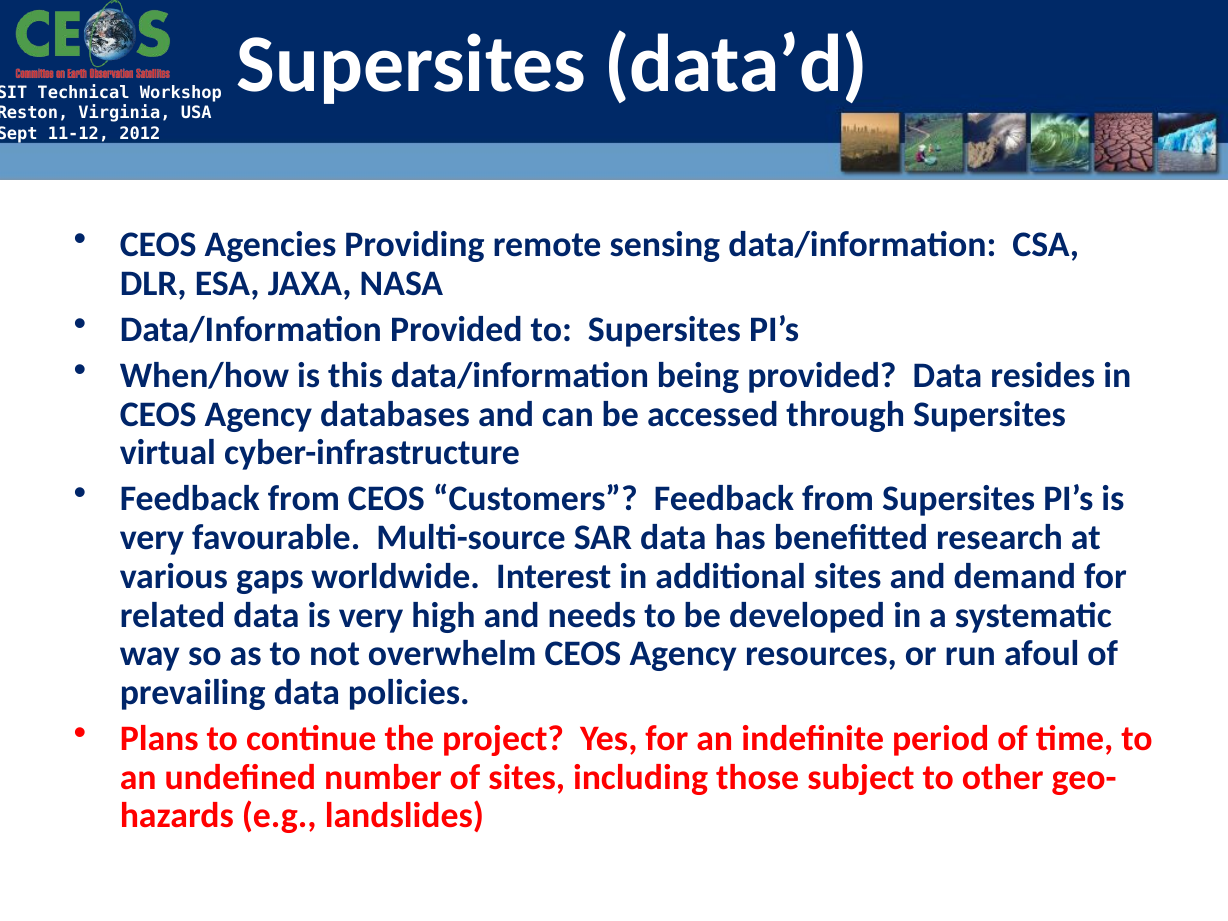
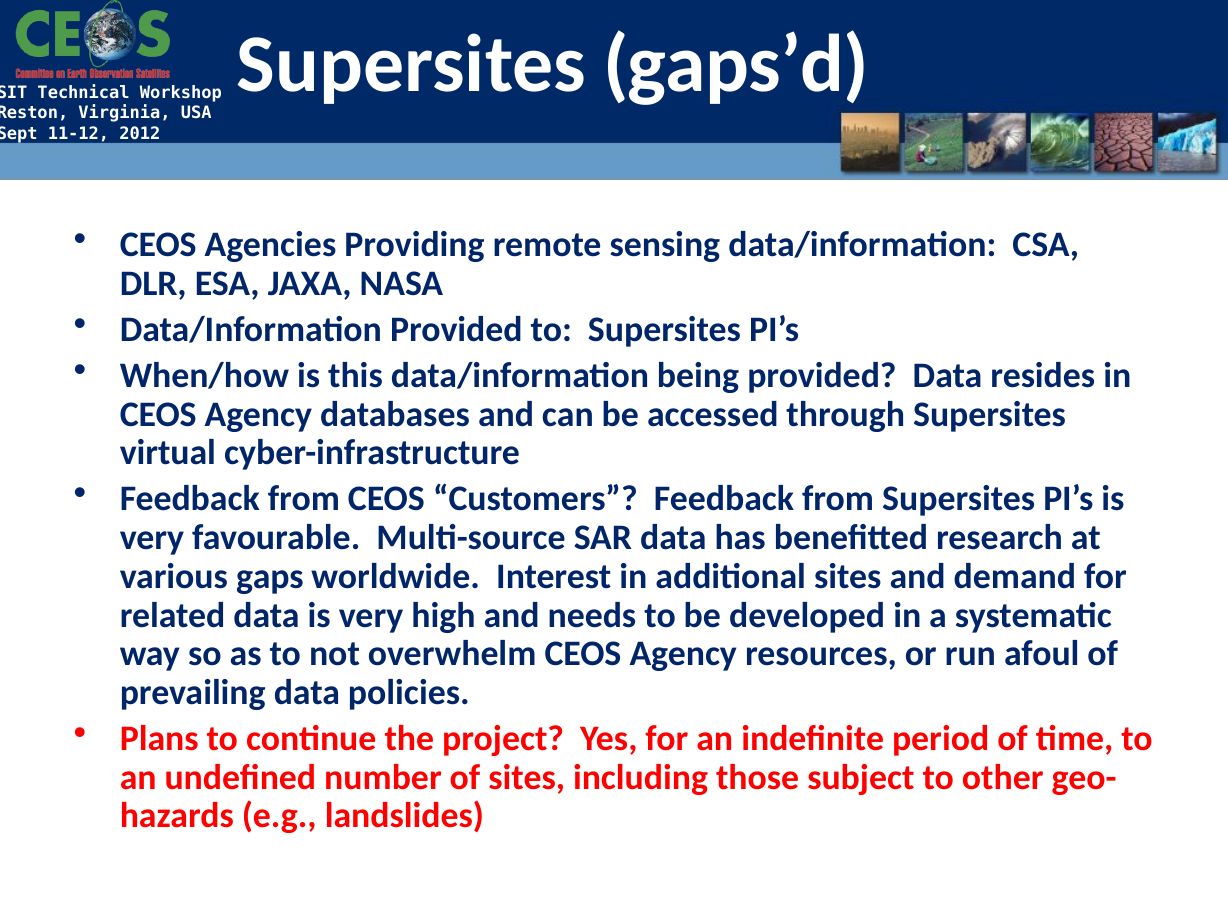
data’d: data’d -> gaps’d
